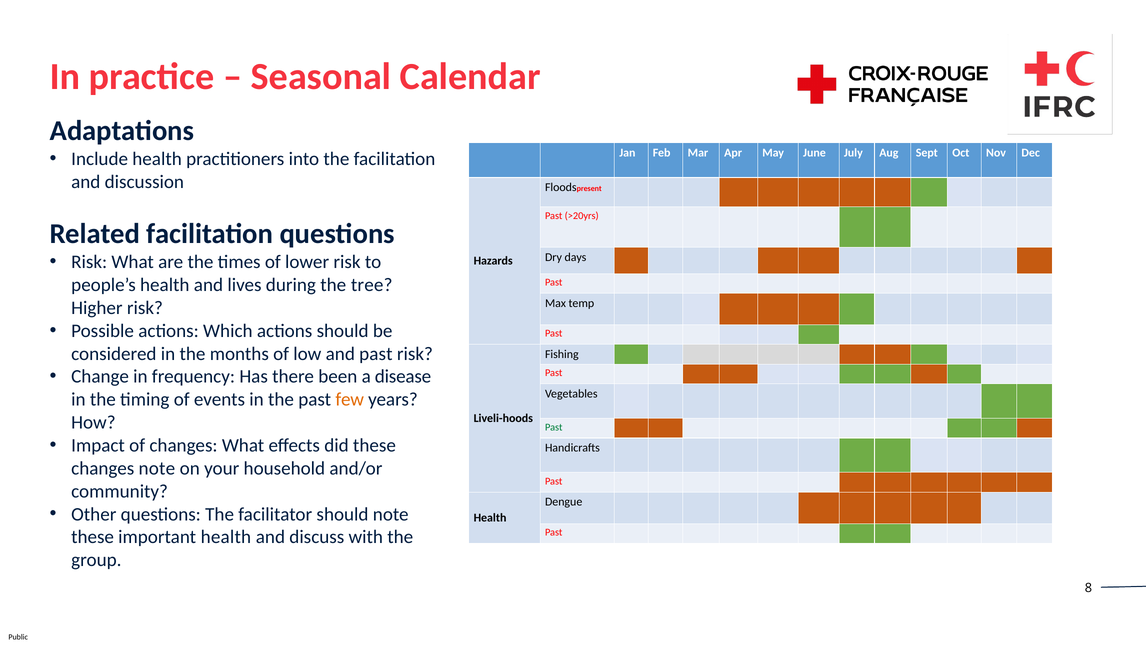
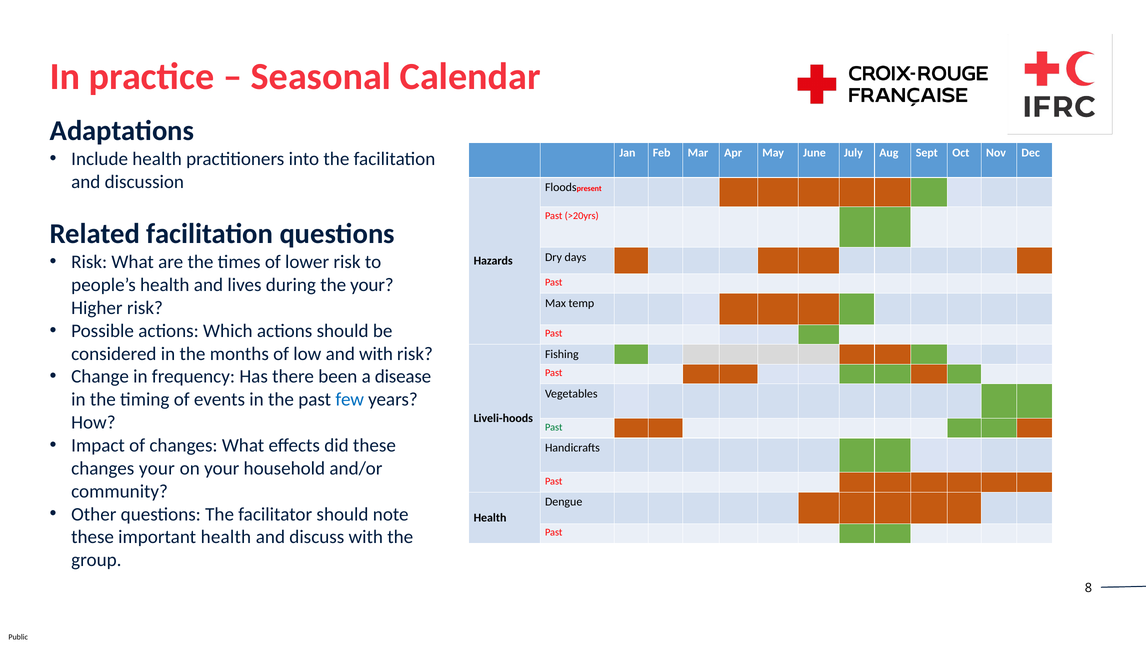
the tree: tree -> your
and past: past -> with
few colour: orange -> blue
changes note: note -> your
